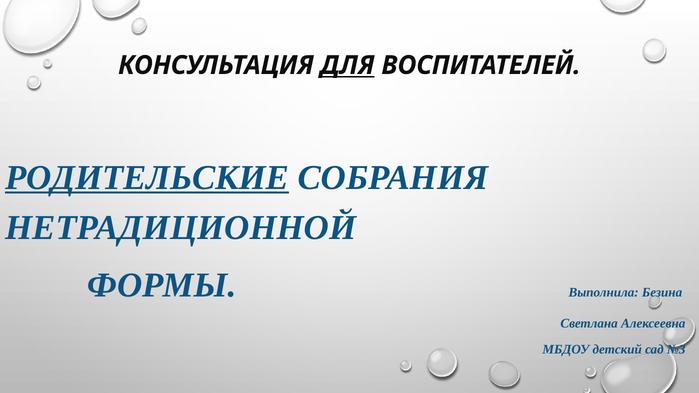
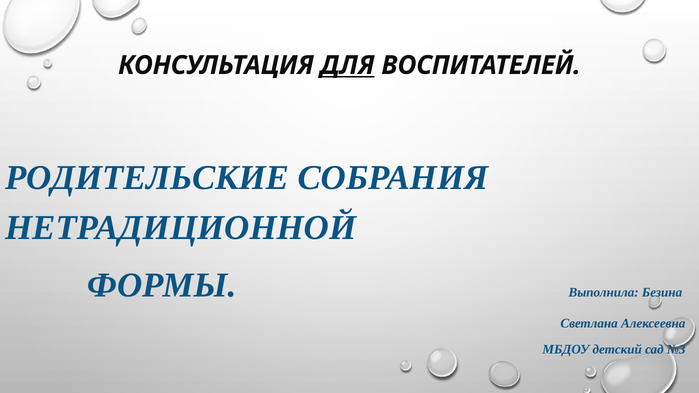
РОДИТЕЛЬСКИЕ underline: present -> none
